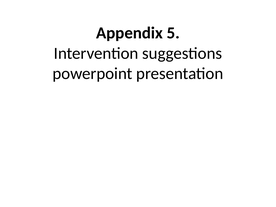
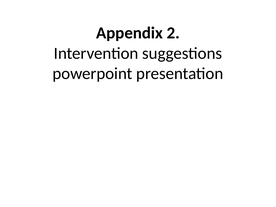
5: 5 -> 2
